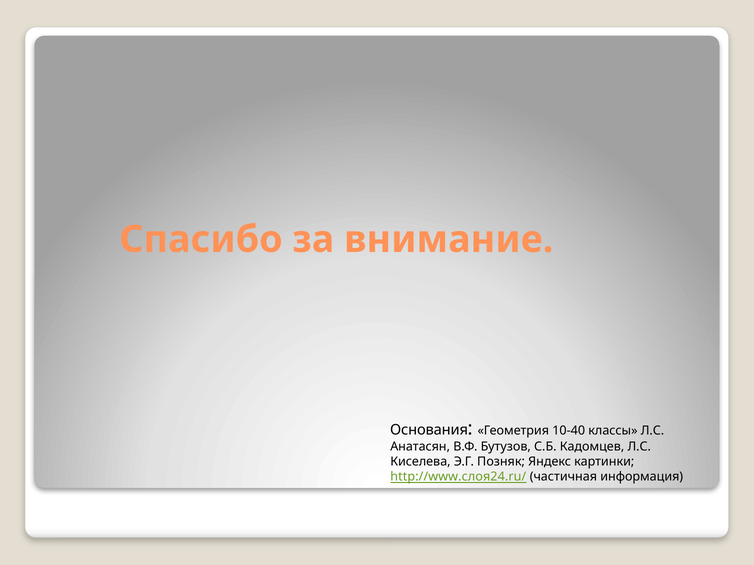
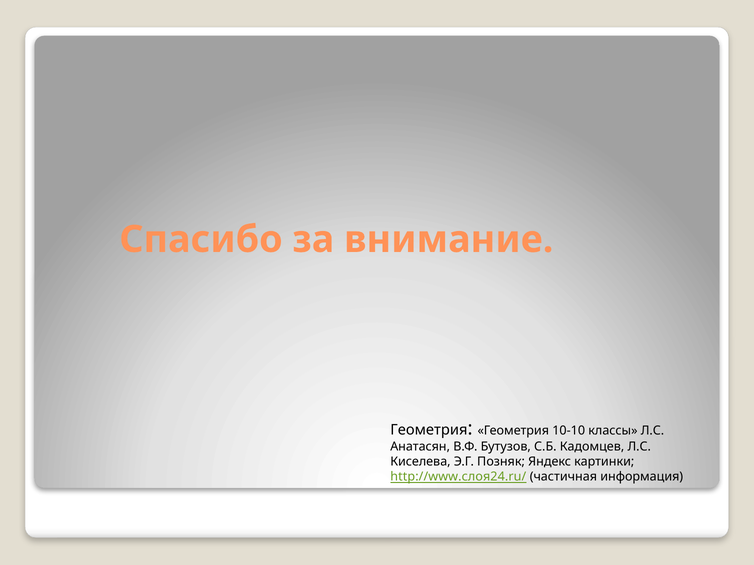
Основания at (429, 430): Основания -> Геометрия
10-40: 10-40 -> 10-10
